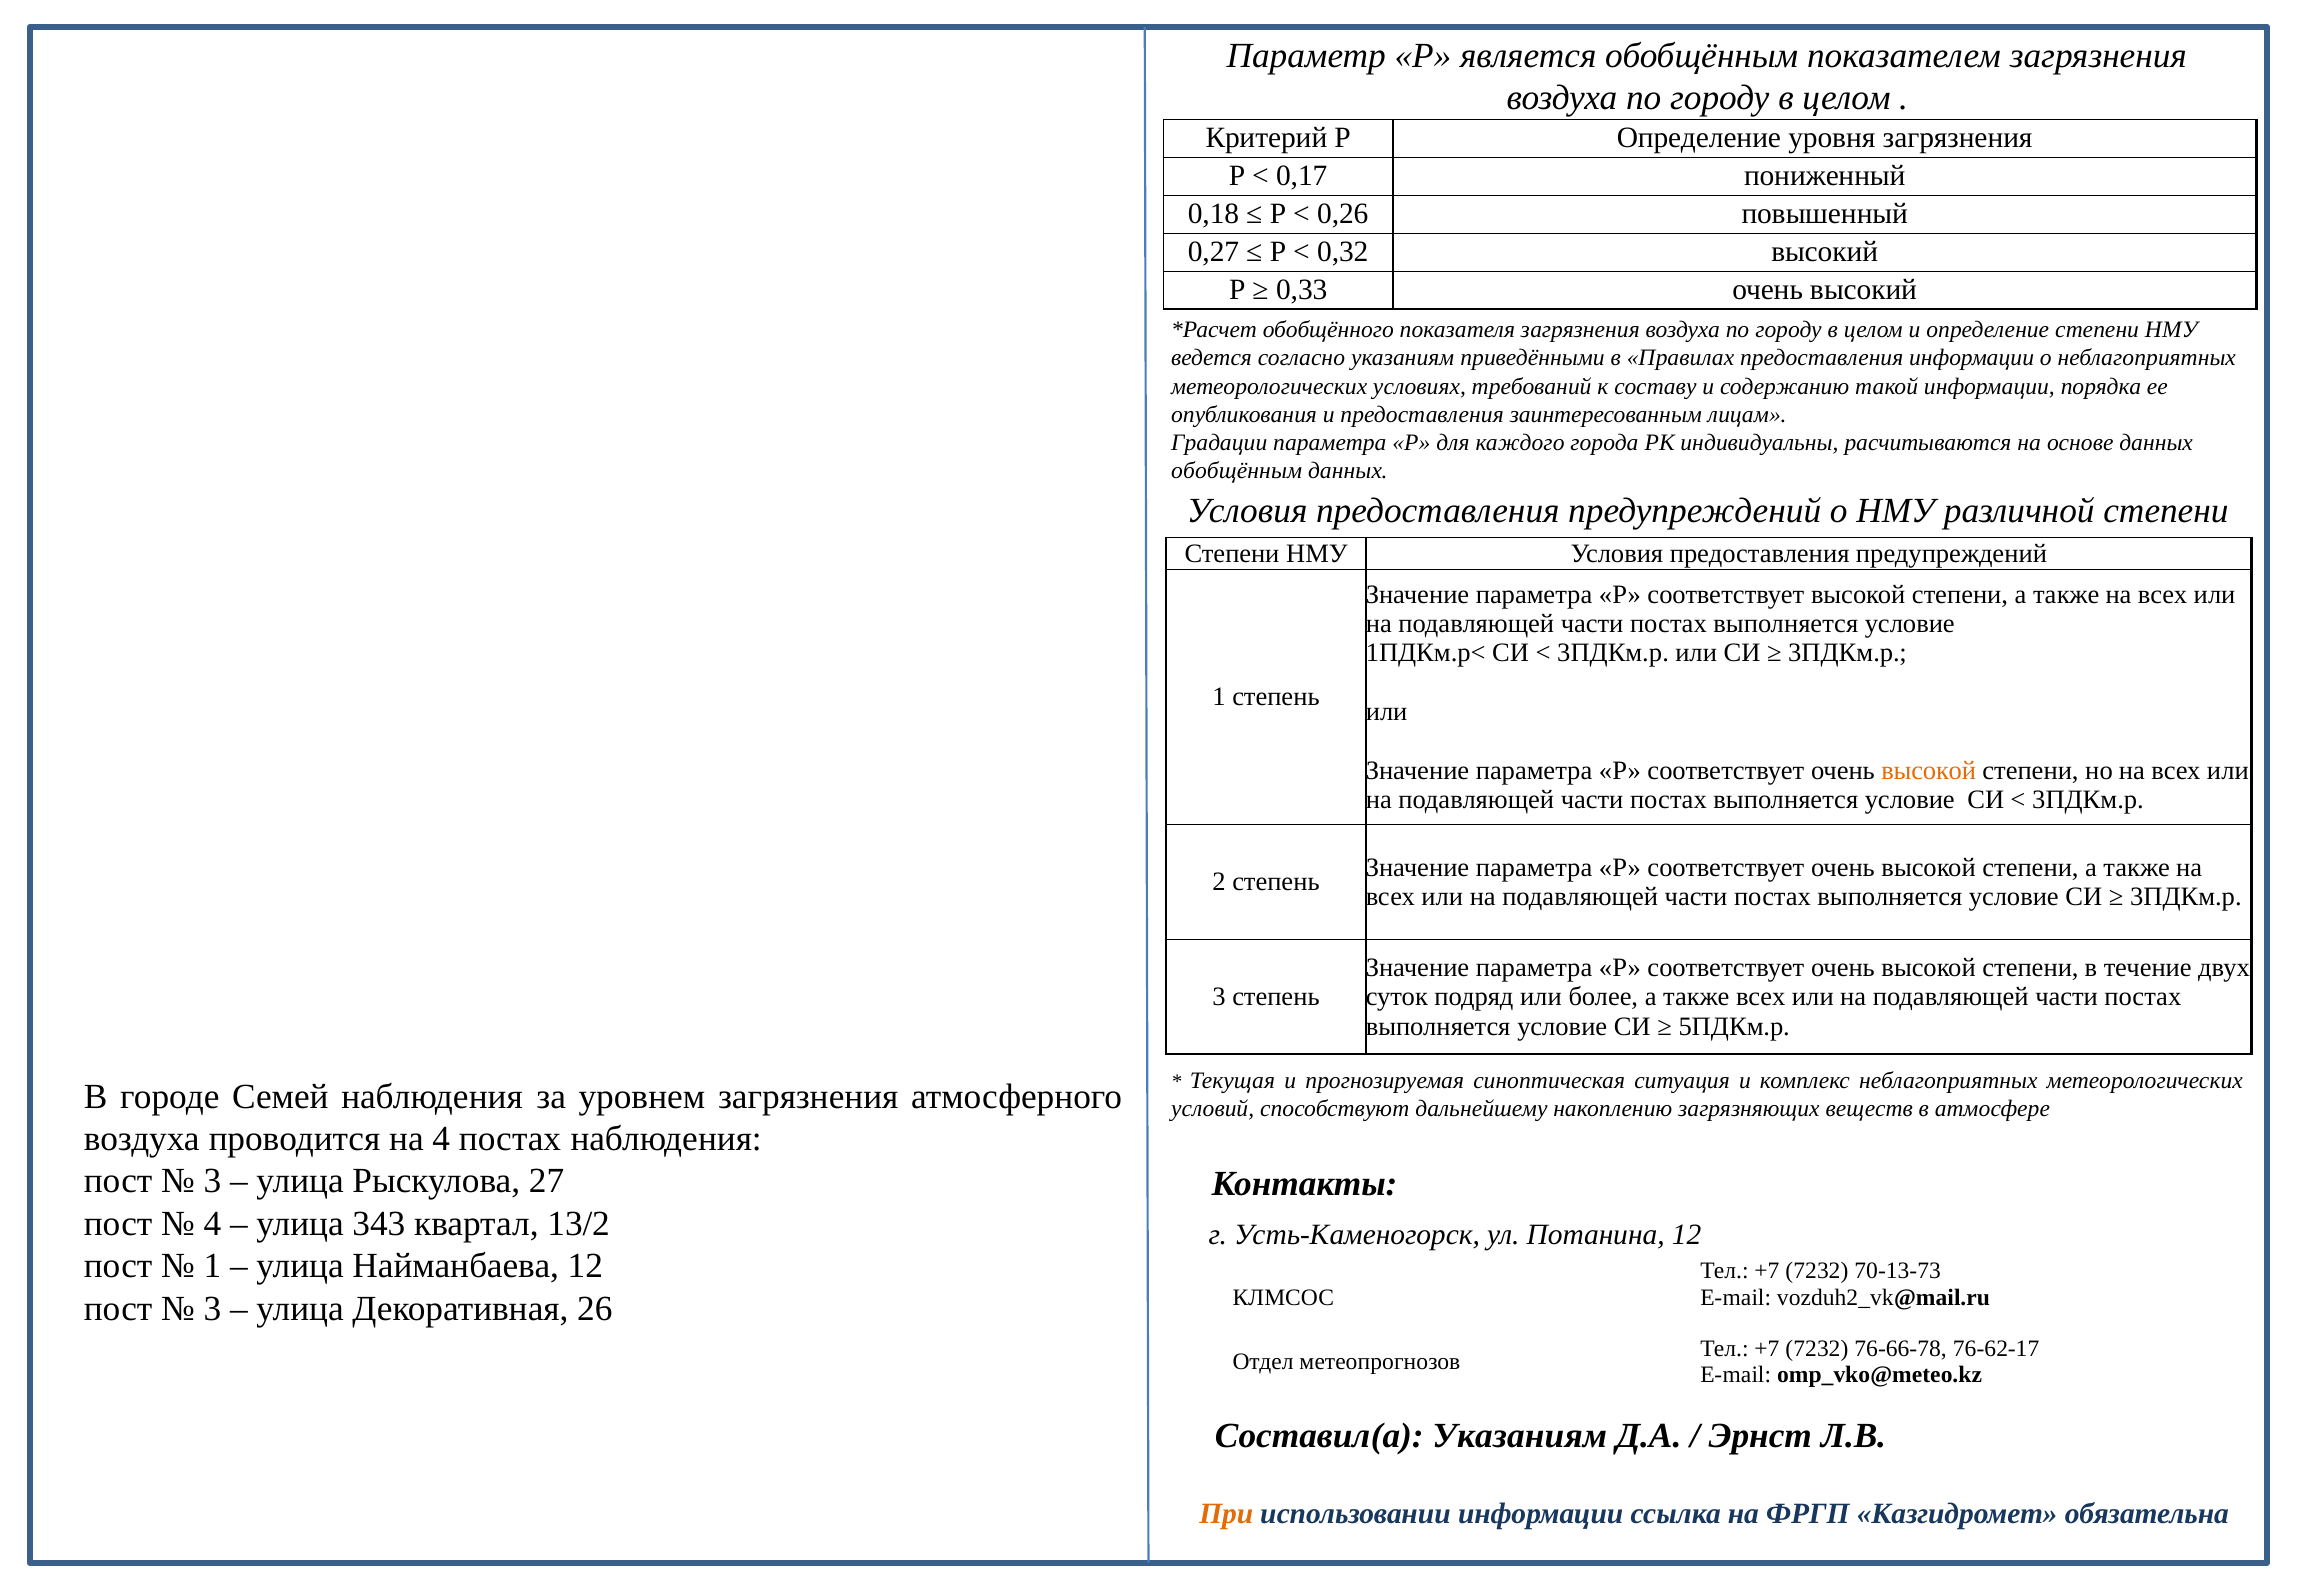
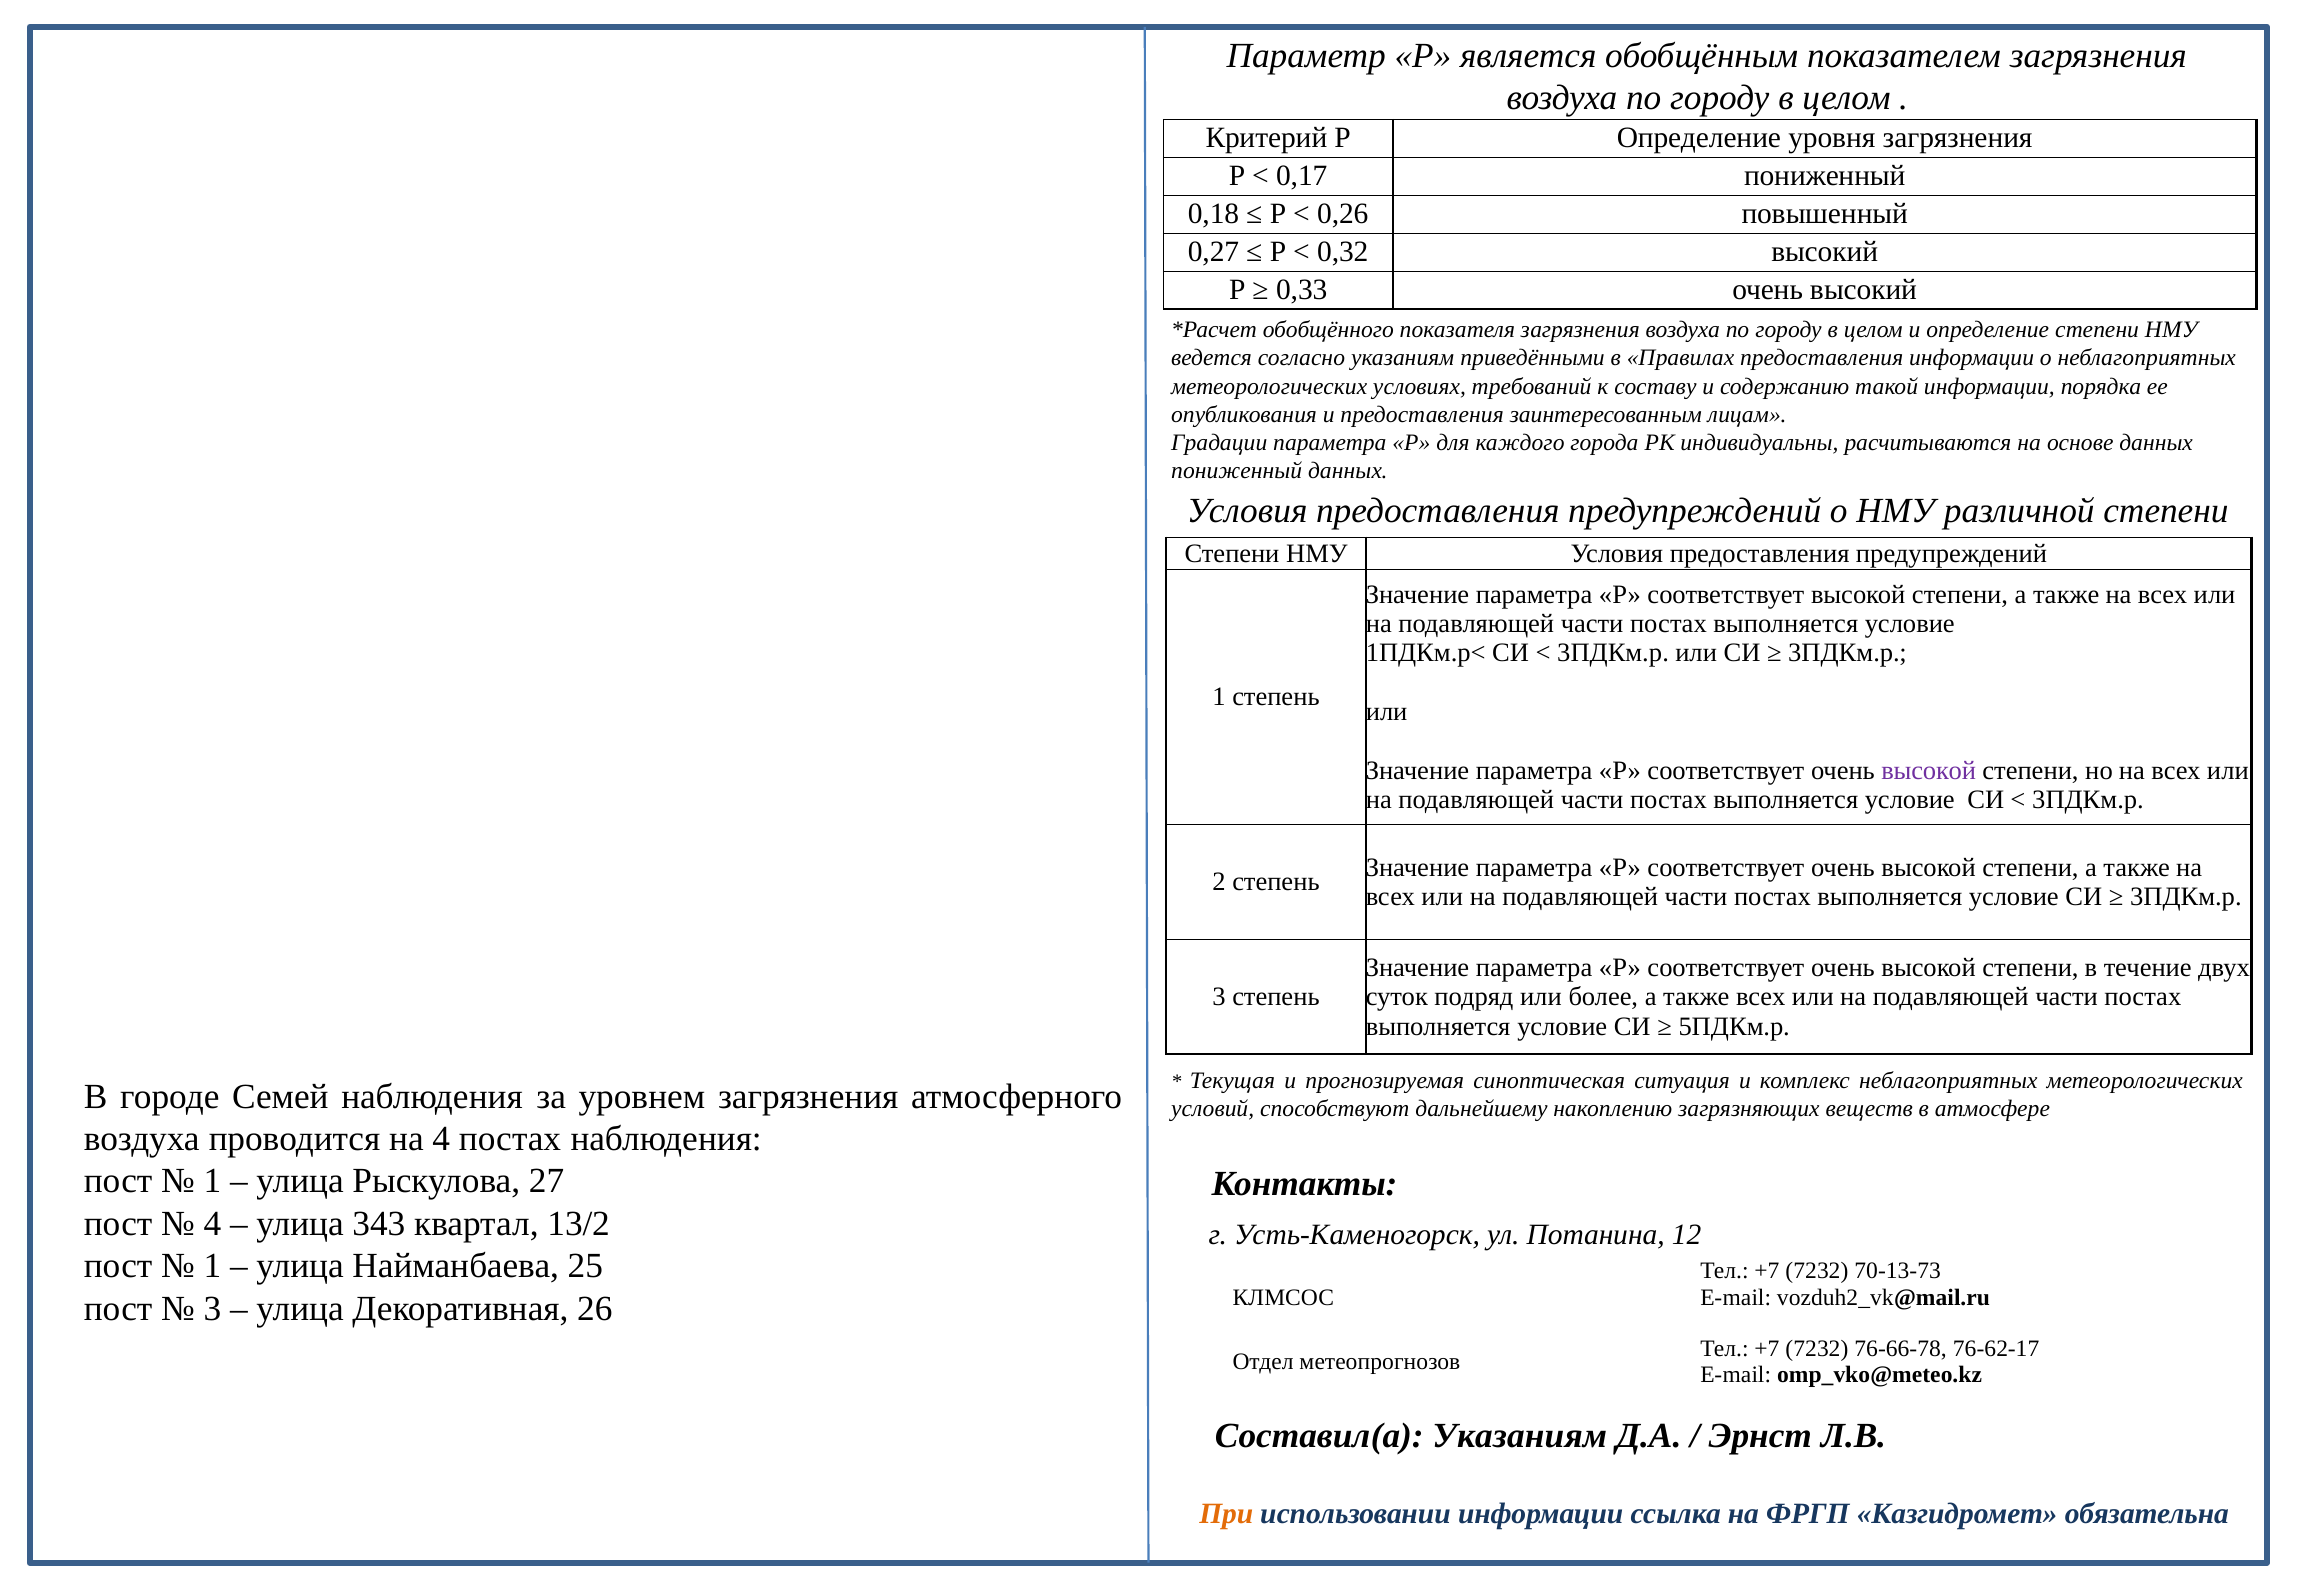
обобщённым at (1237, 471): обобщённым -> пониженный
высокой at (1929, 771) colour: orange -> purple
3 at (212, 1181): 3 -> 1
Найманбаева 12: 12 -> 25
